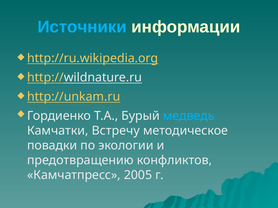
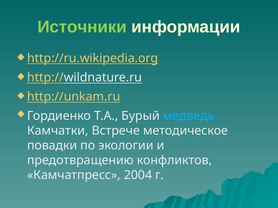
Источники colour: light blue -> light green
Встречу: Встречу -> Встрече
2005: 2005 -> 2004
